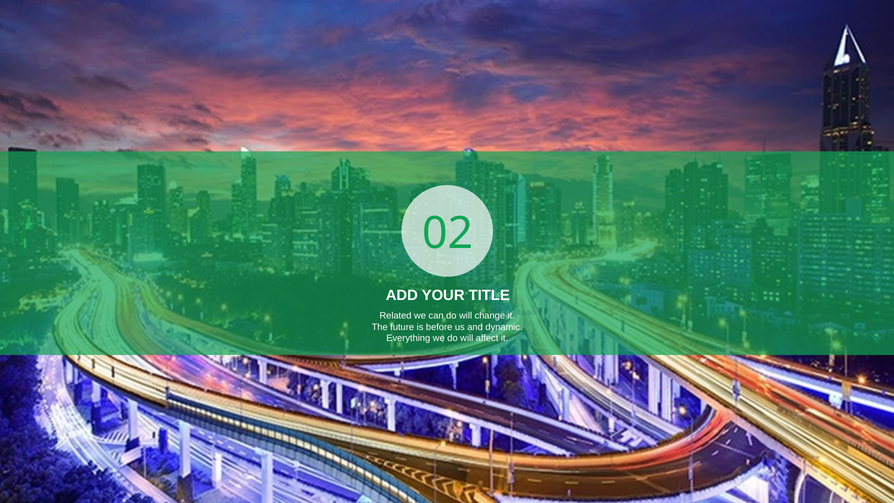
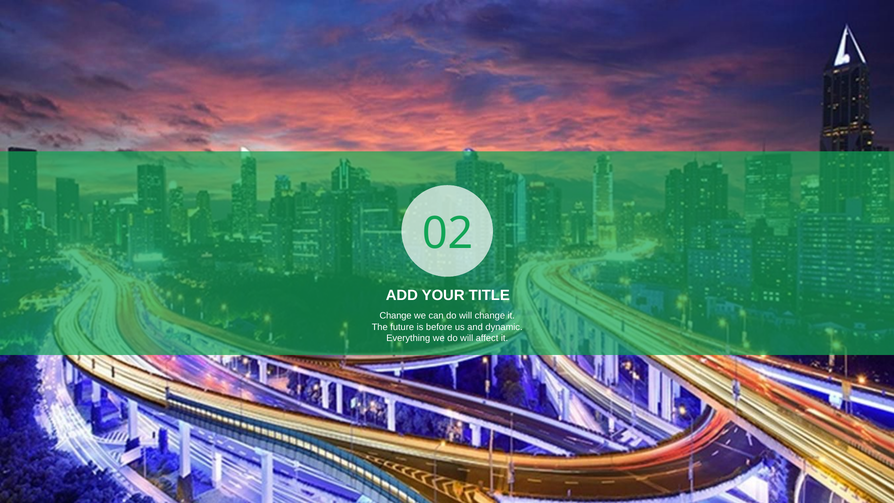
Related at (396, 316): Related -> Change
